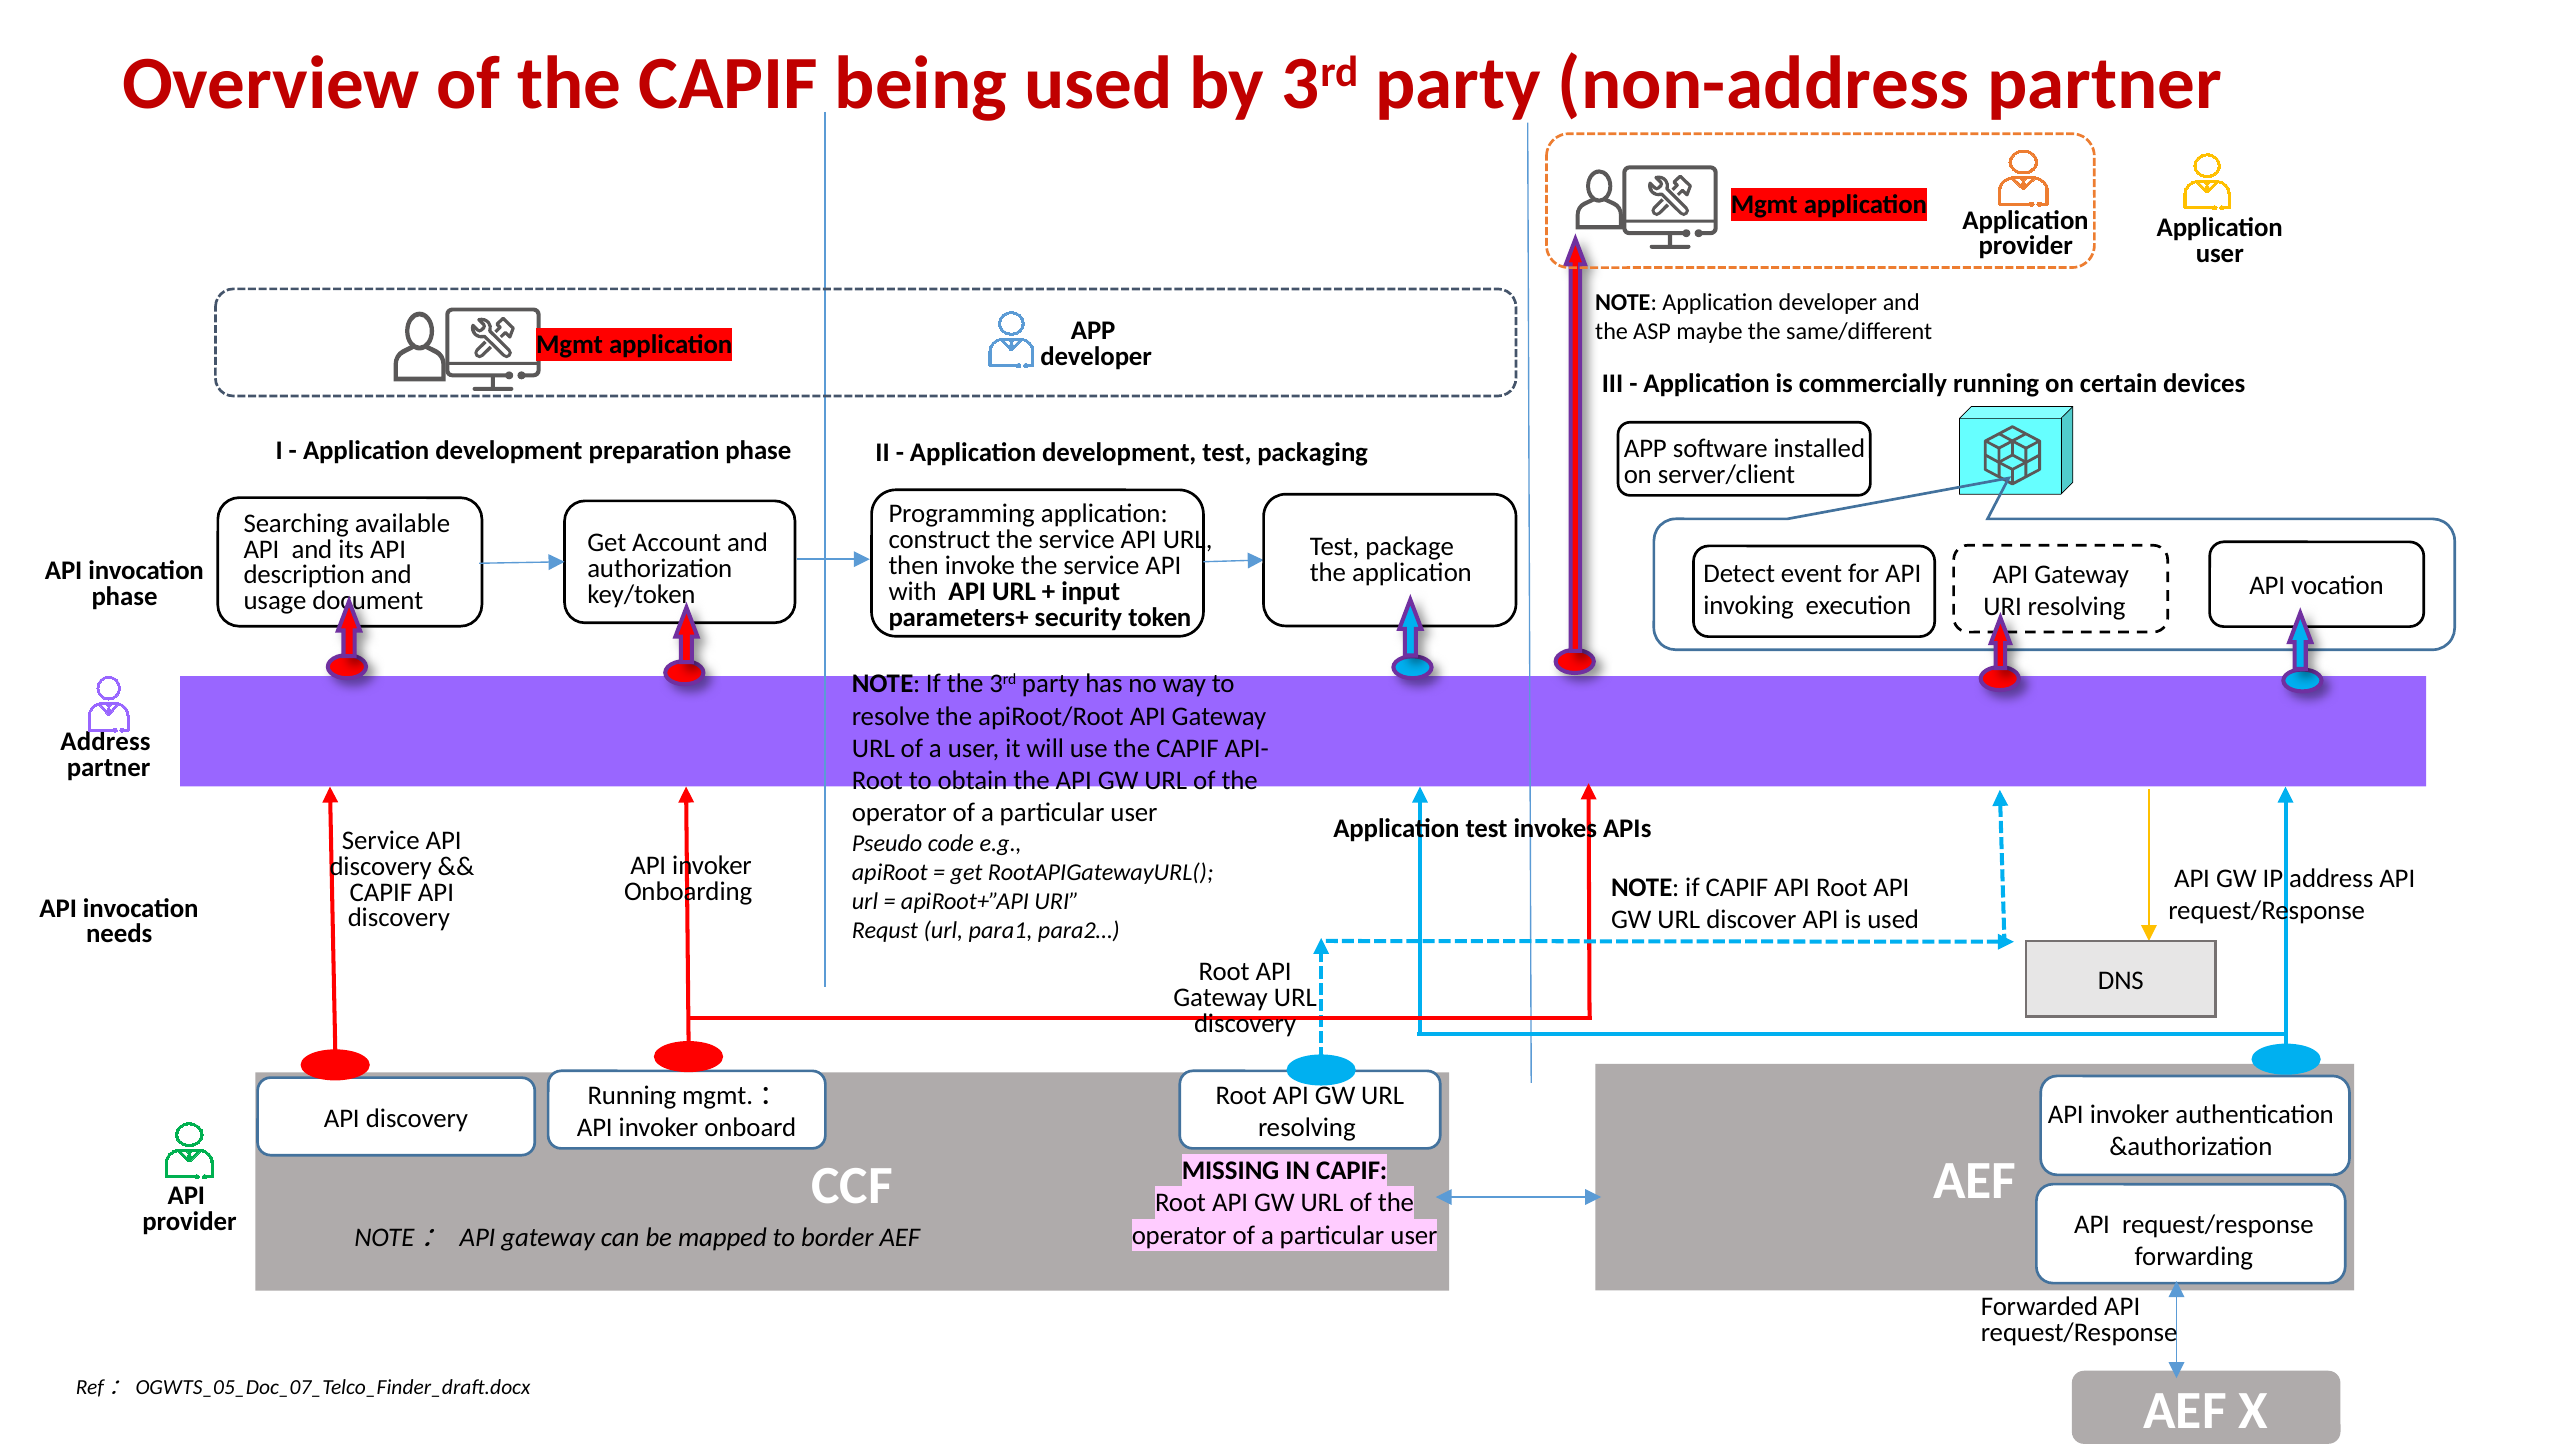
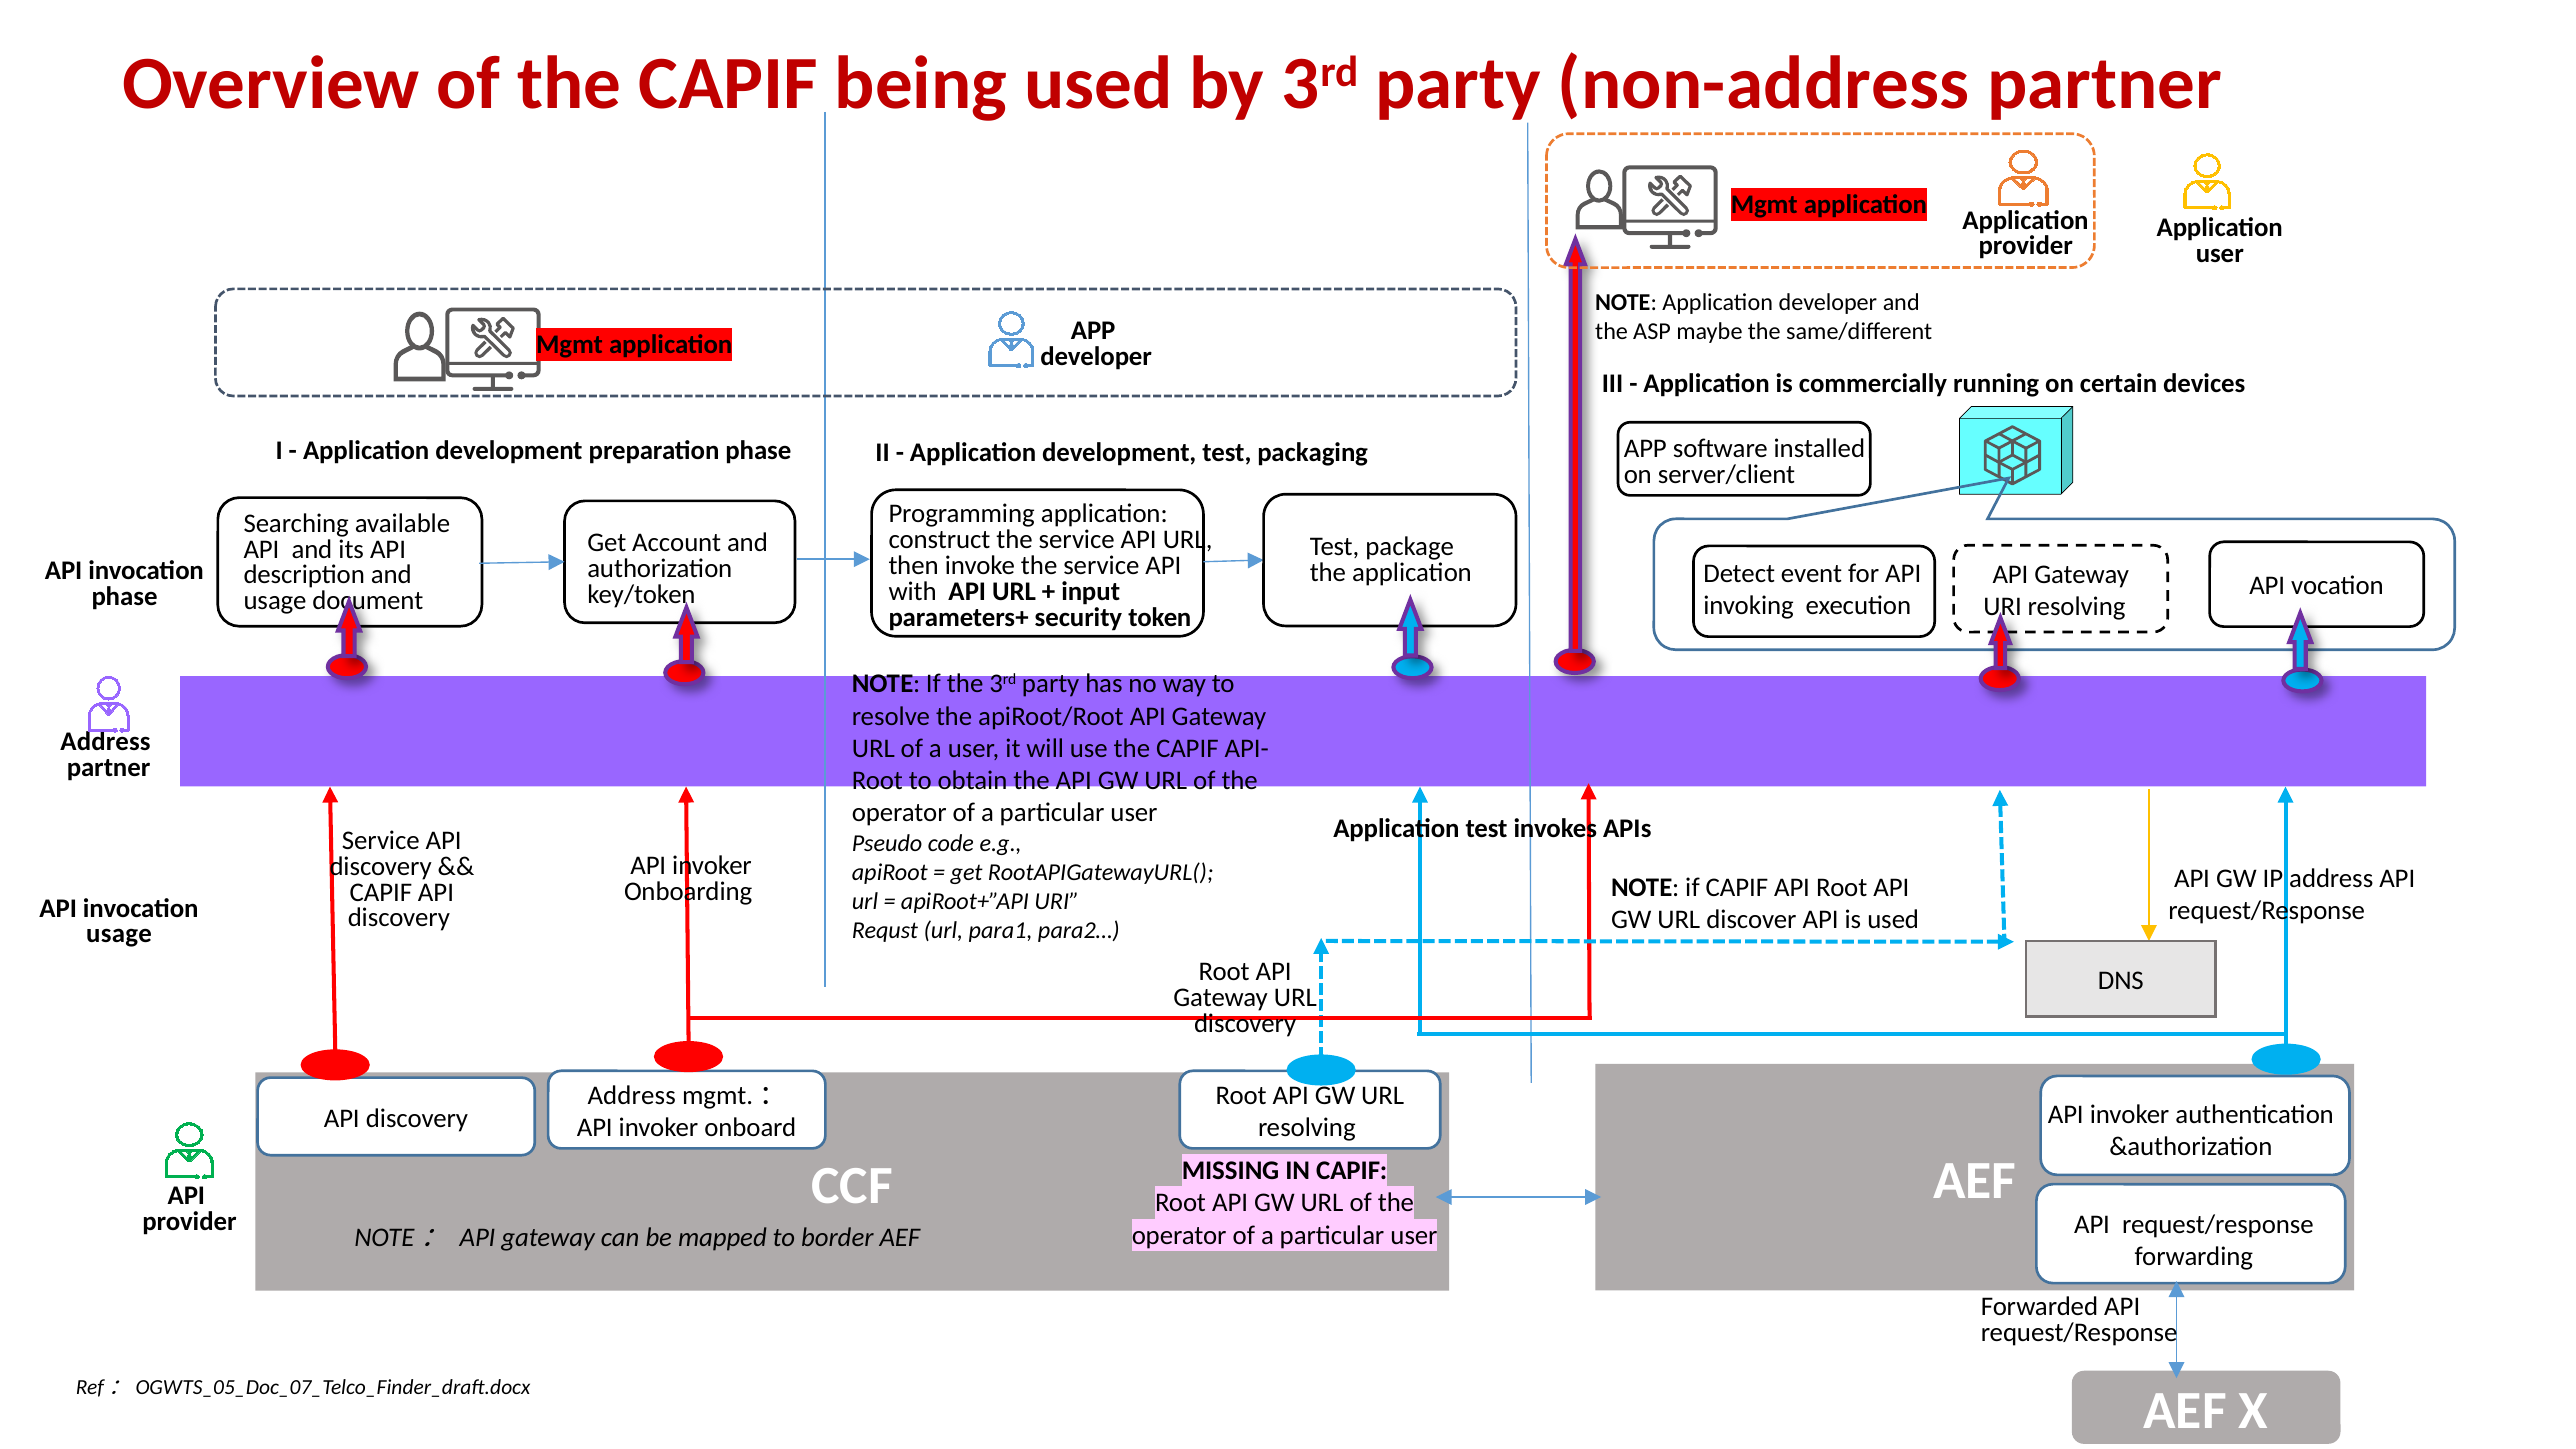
needs at (119, 934): needs -> usage
Running at (632, 1095): Running -> Address
